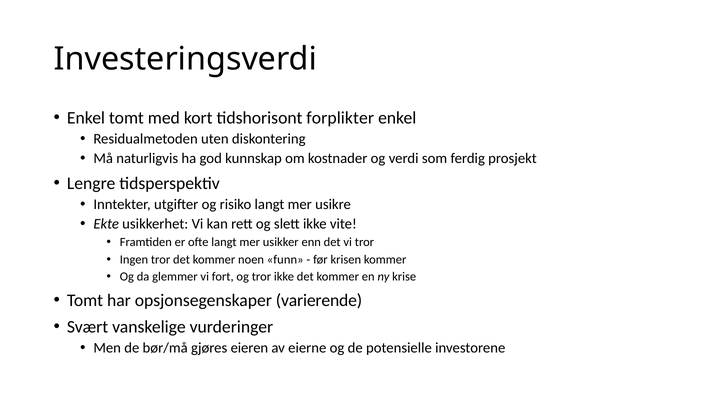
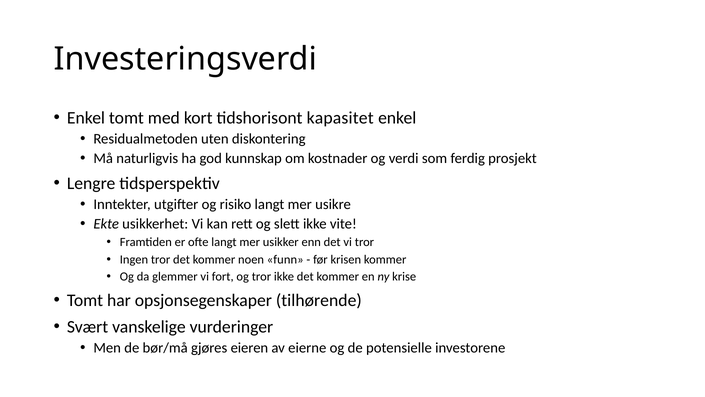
forplikter: forplikter -> kapasitet
varierende: varierende -> tilhørende
